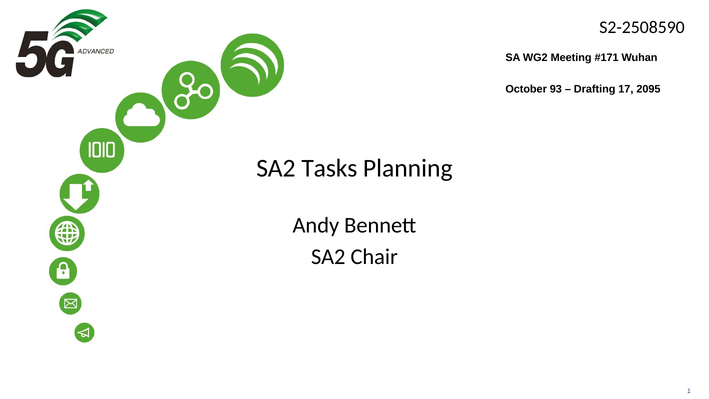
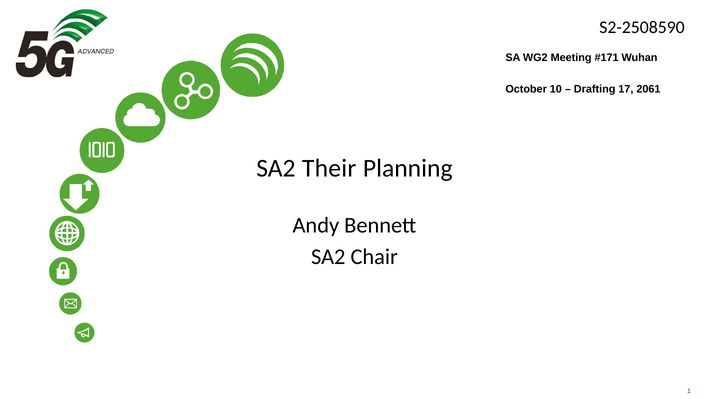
93: 93 -> 10
2095: 2095 -> 2061
Tasks: Tasks -> Their
